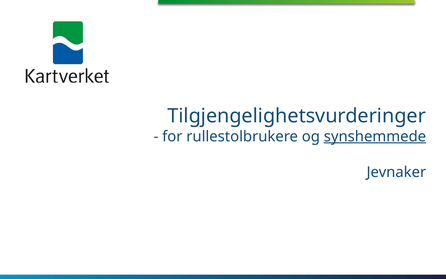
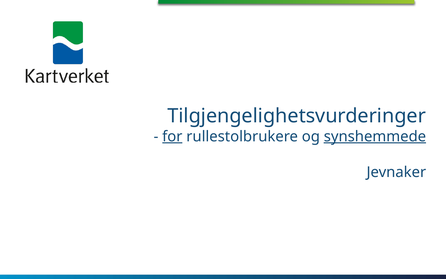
for underline: none -> present
